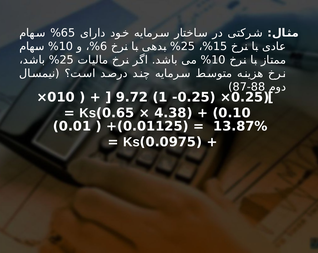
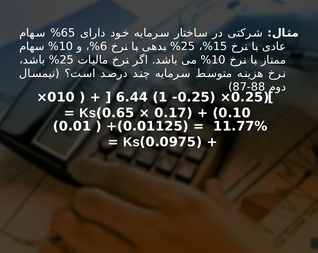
9.72: 9.72 -> 6.44
4.38: 4.38 -> 0.17
13.87%: 13.87% -> 11.77%
